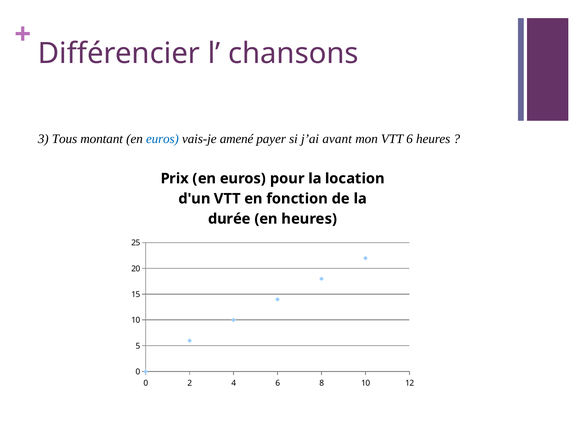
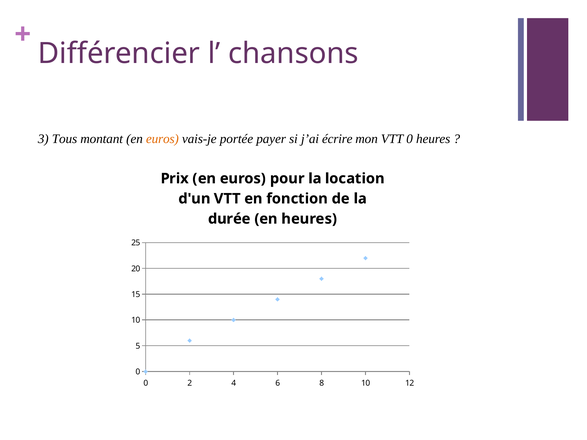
euros at (162, 139) colour: blue -> orange
amené: amené -> portée
avant: avant -> écrire
VTT 6: 6 -> 0
